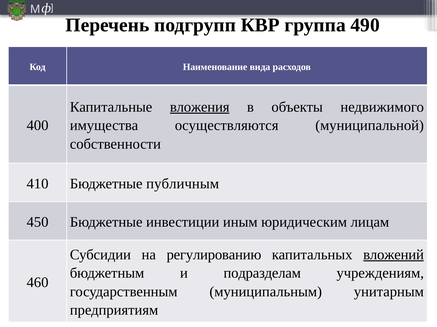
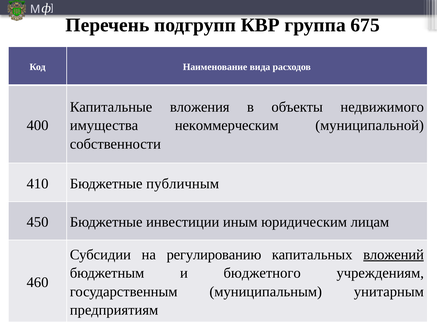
490: 490 -> 675
вложения underline: present -> none
осуществляются: осуществляются -> некоммерческим
подразделам: подразделам -> бюджетного
